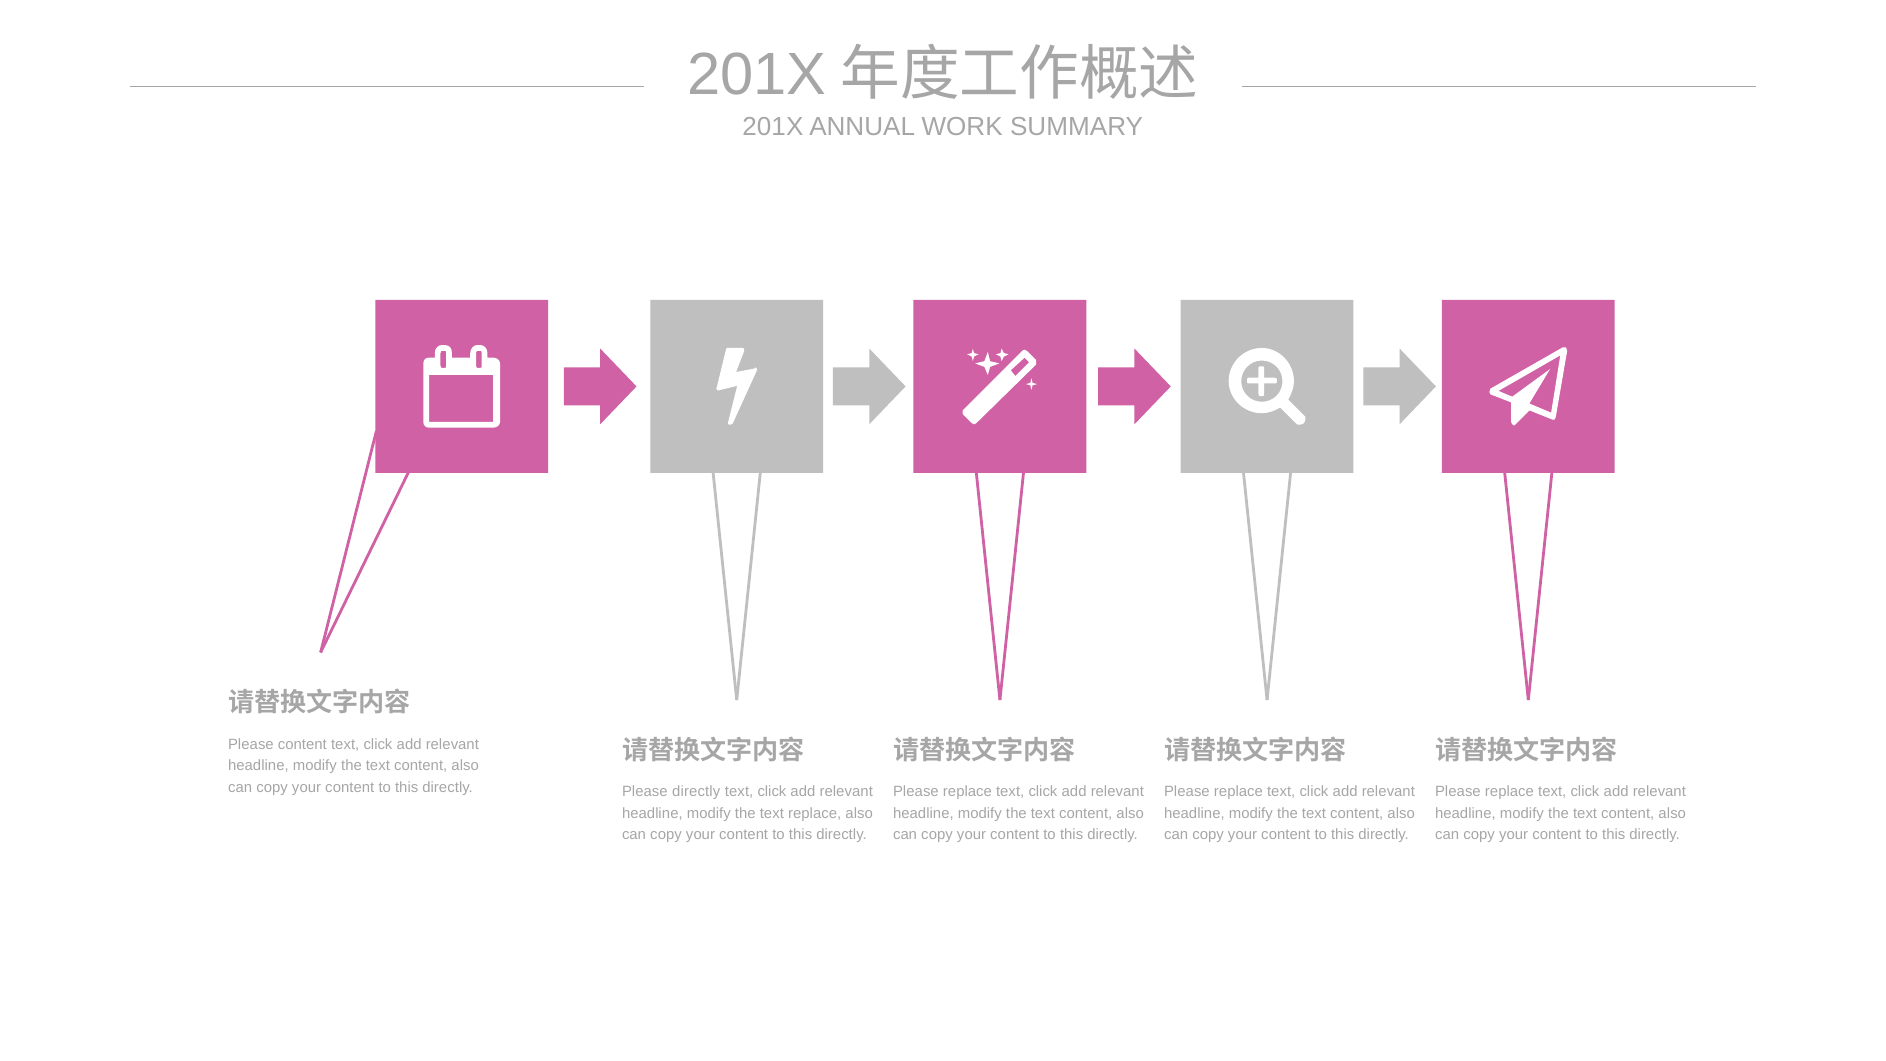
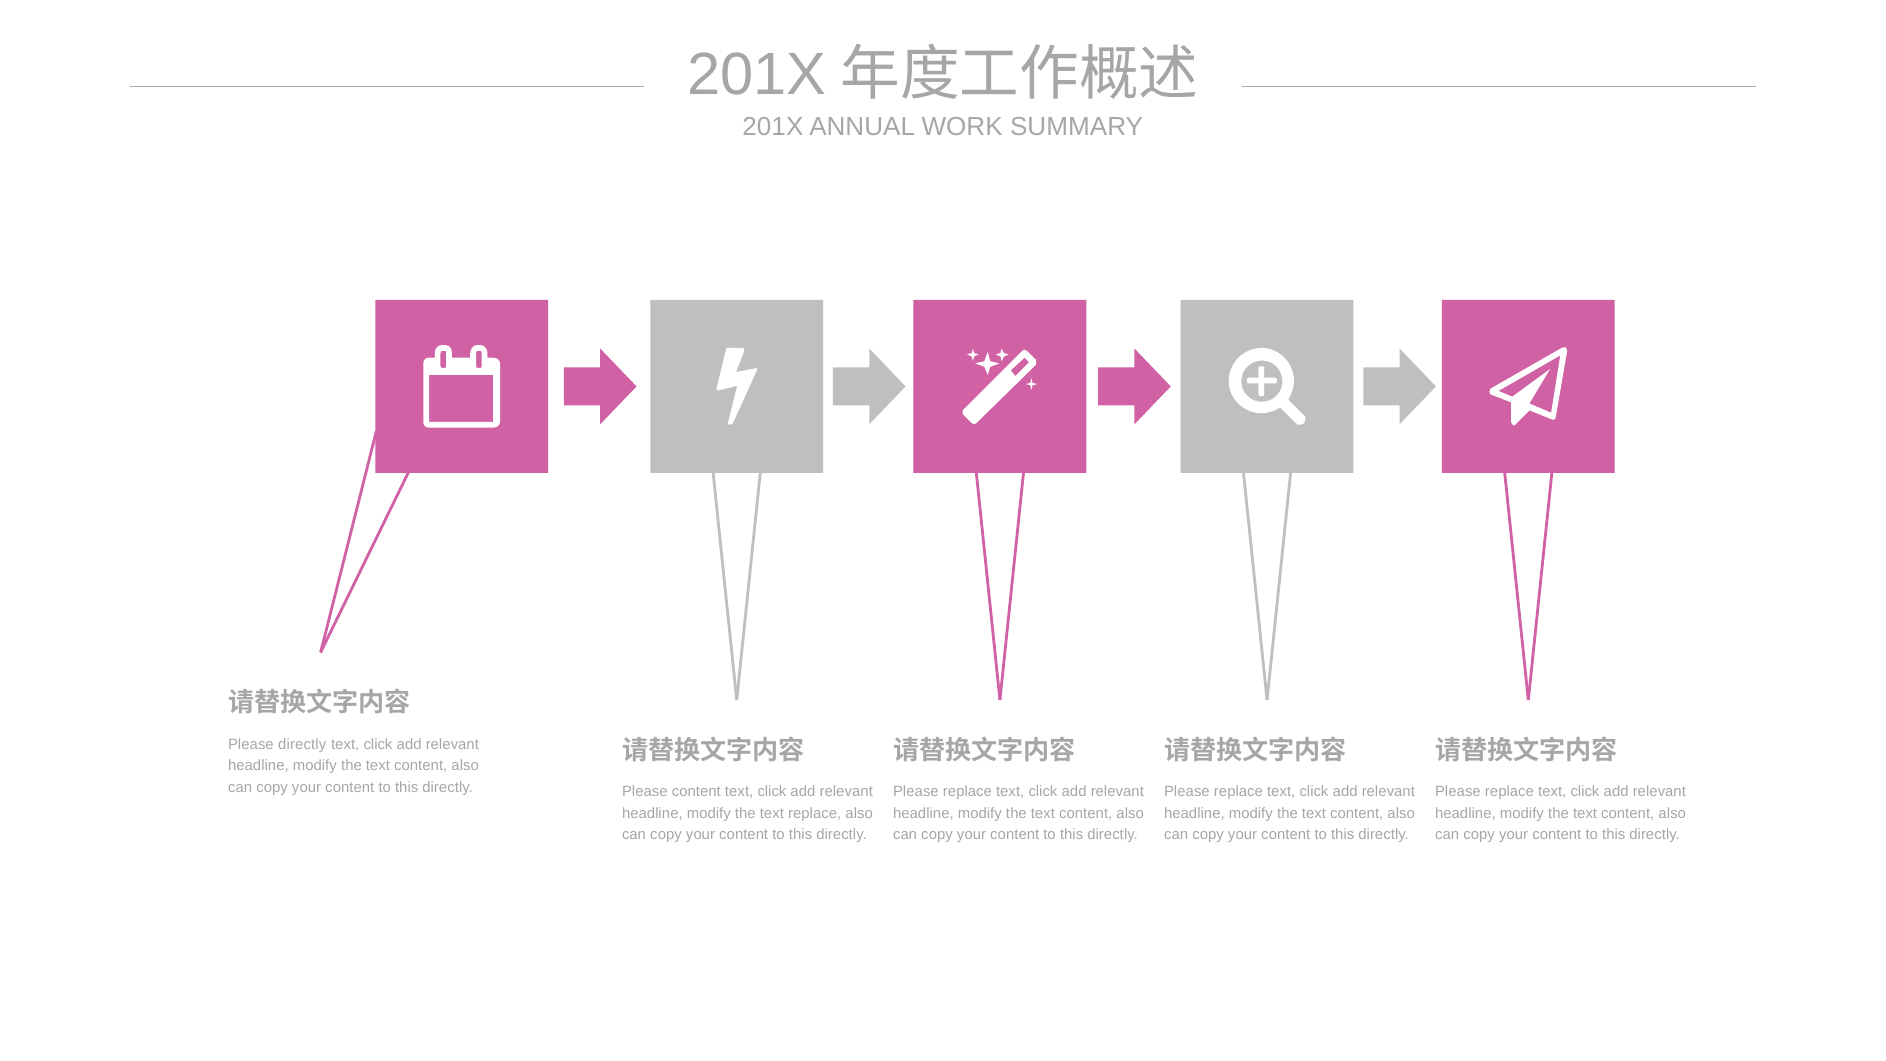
Please content: content -> directly
Please directly: directly -> content
